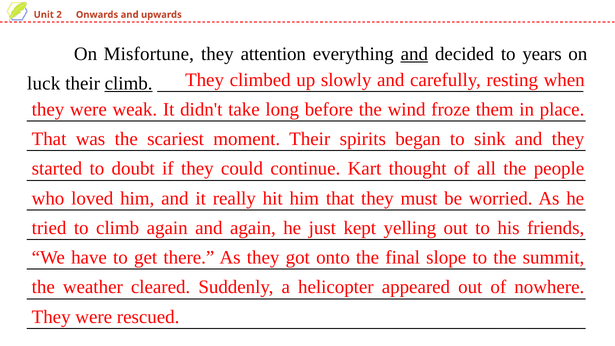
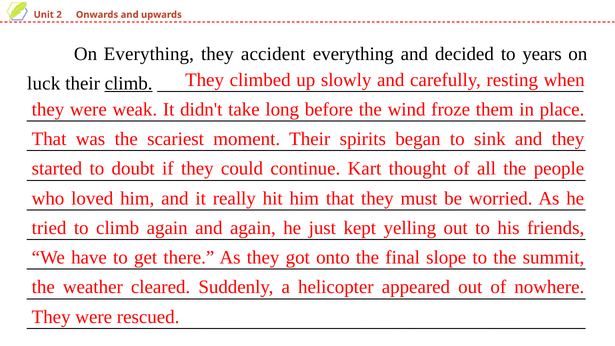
On Misfortune: Misfortune -> Everything
attention: attention -> accident
and at (414, 54) underline: present -> none
